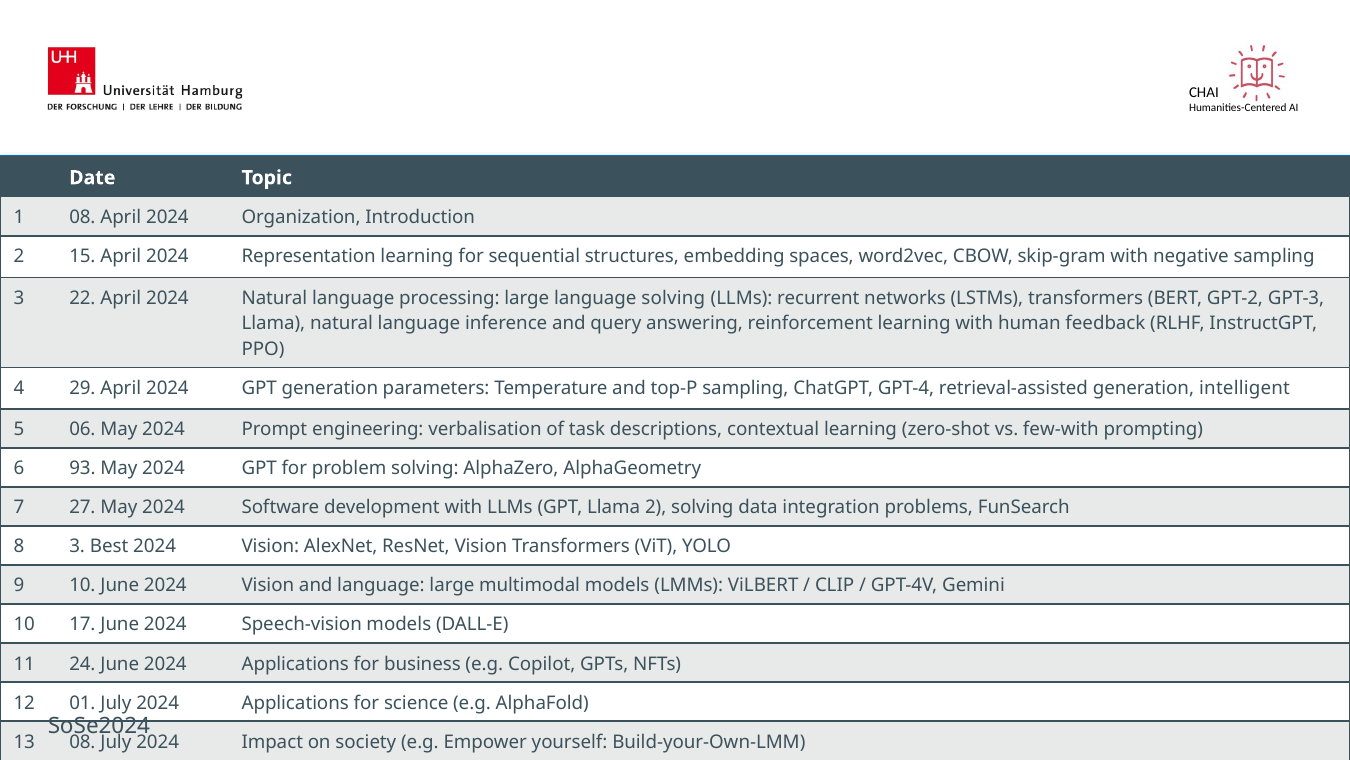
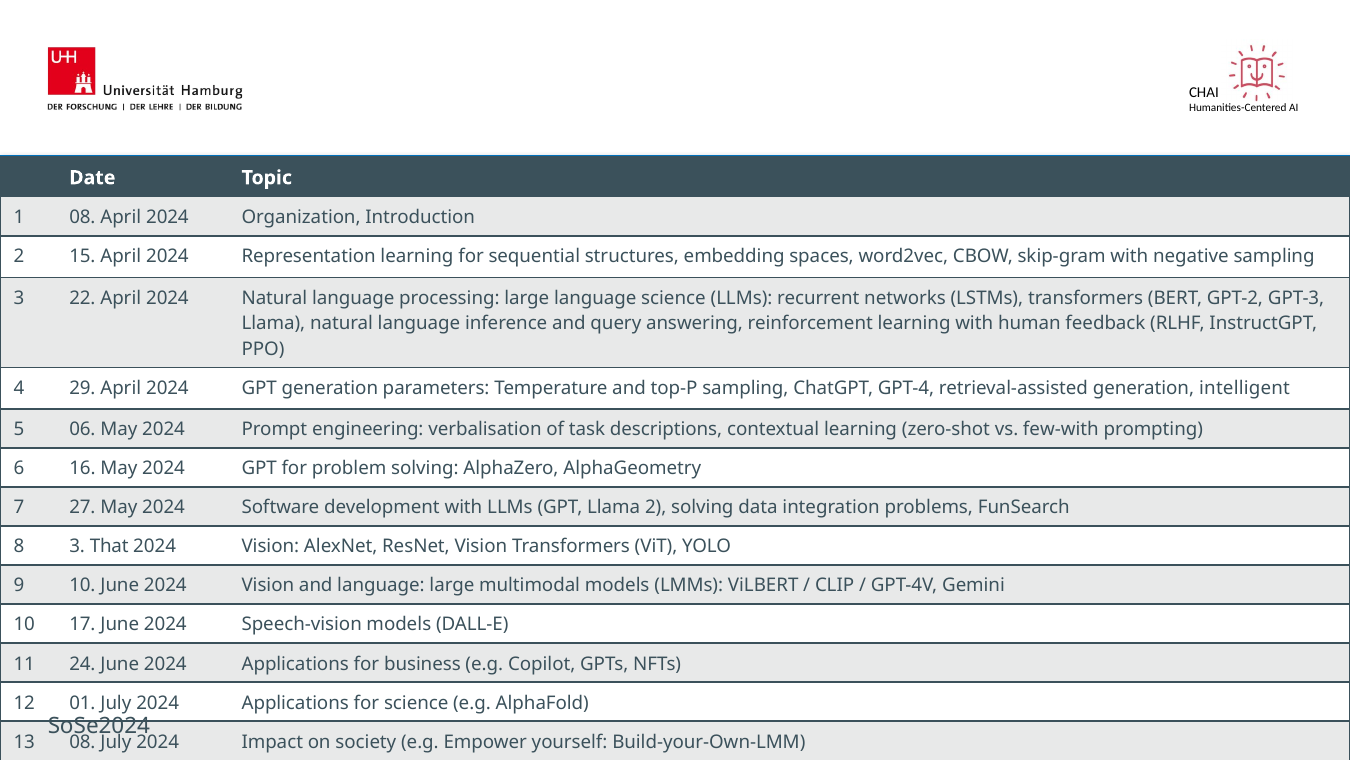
language solving: solving -> science
93: 93 -> 16
Best: Best -> That
